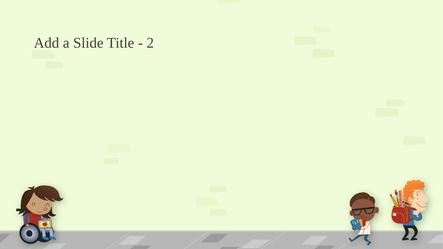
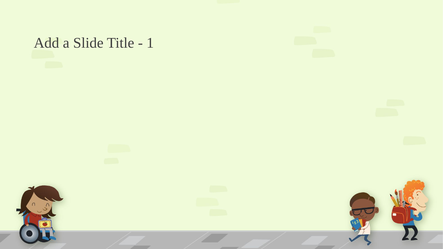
2: 2 -> 1
